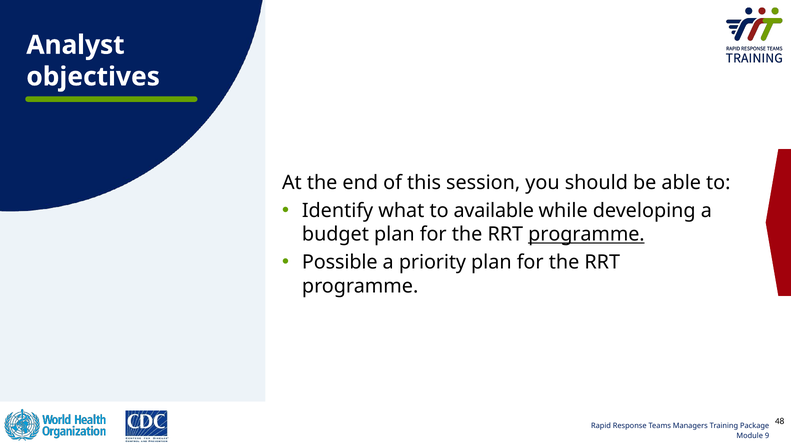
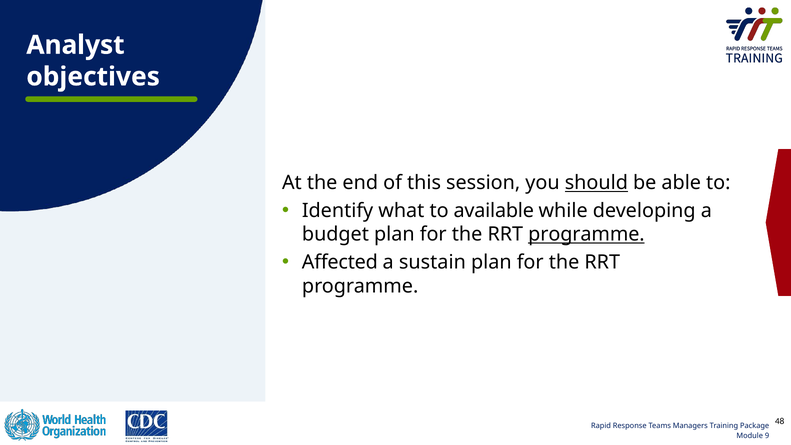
should underline: none -> present
Possible: Possible -> Affected
priority: priority -> sustain
